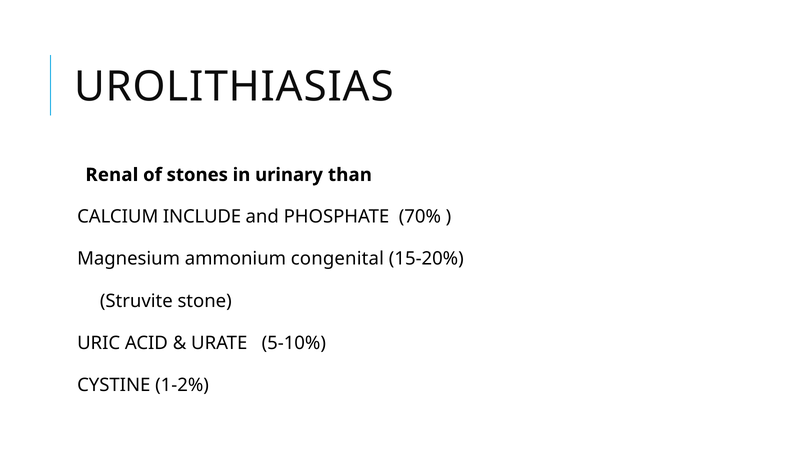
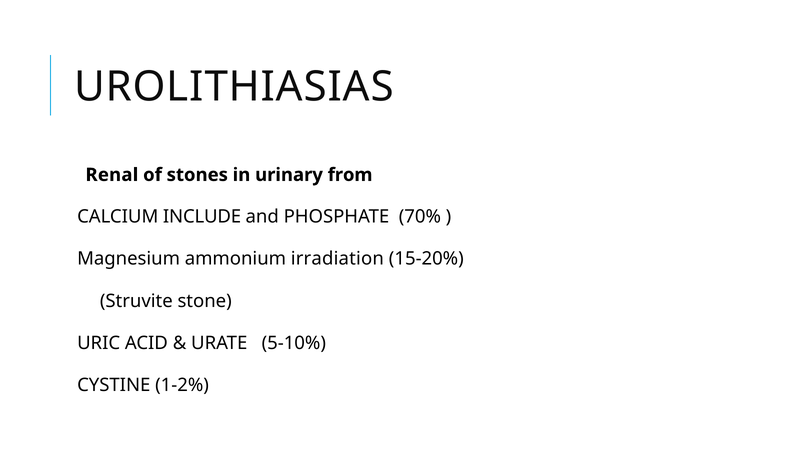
than: than -> from
congenital: congenital -> irradiation
